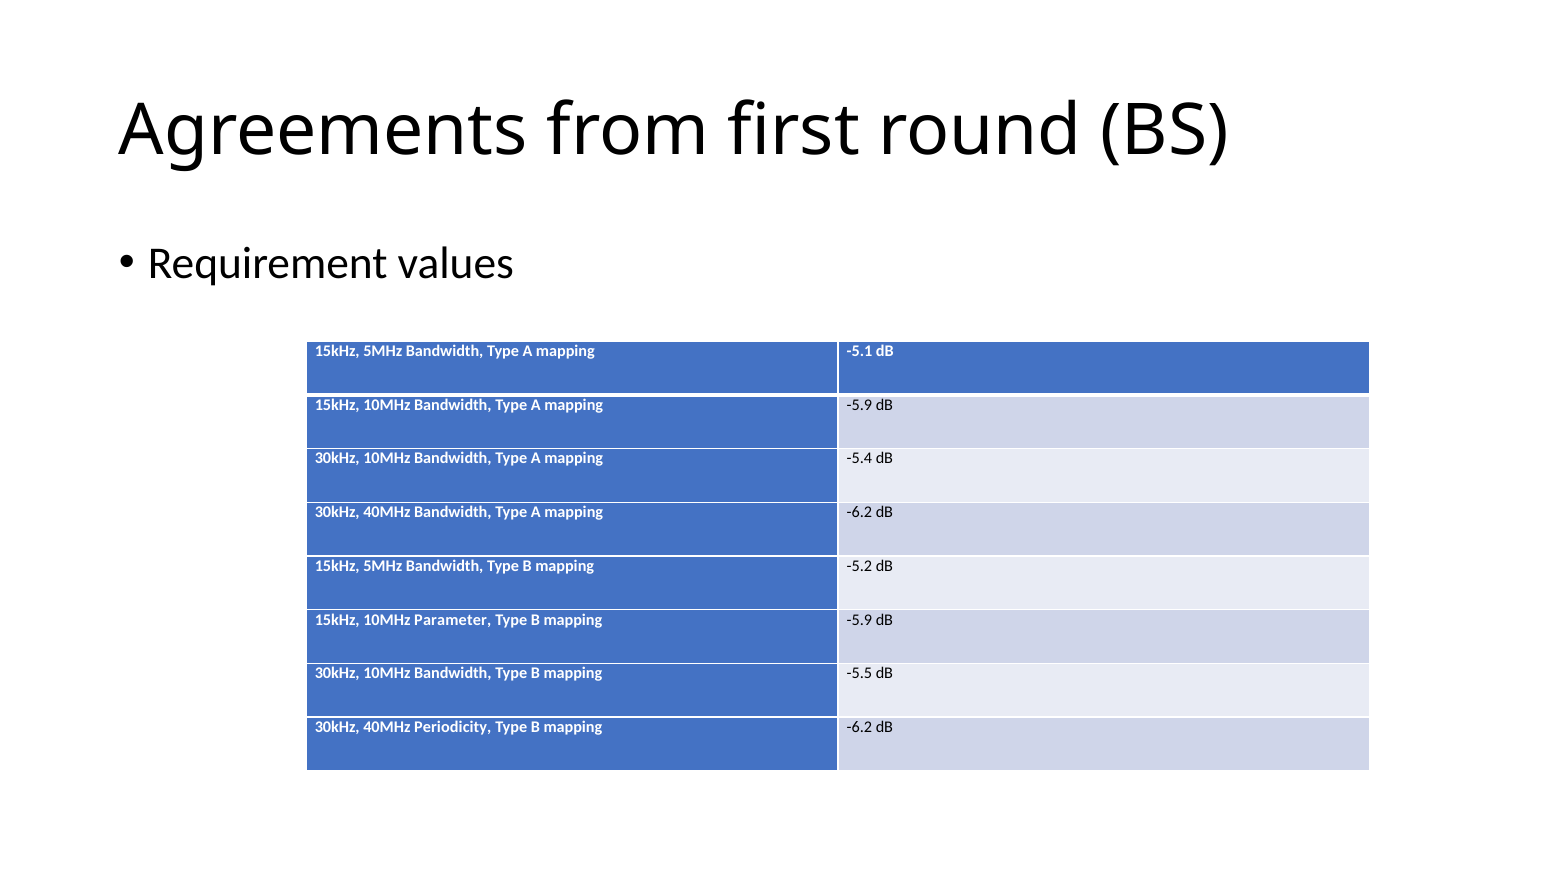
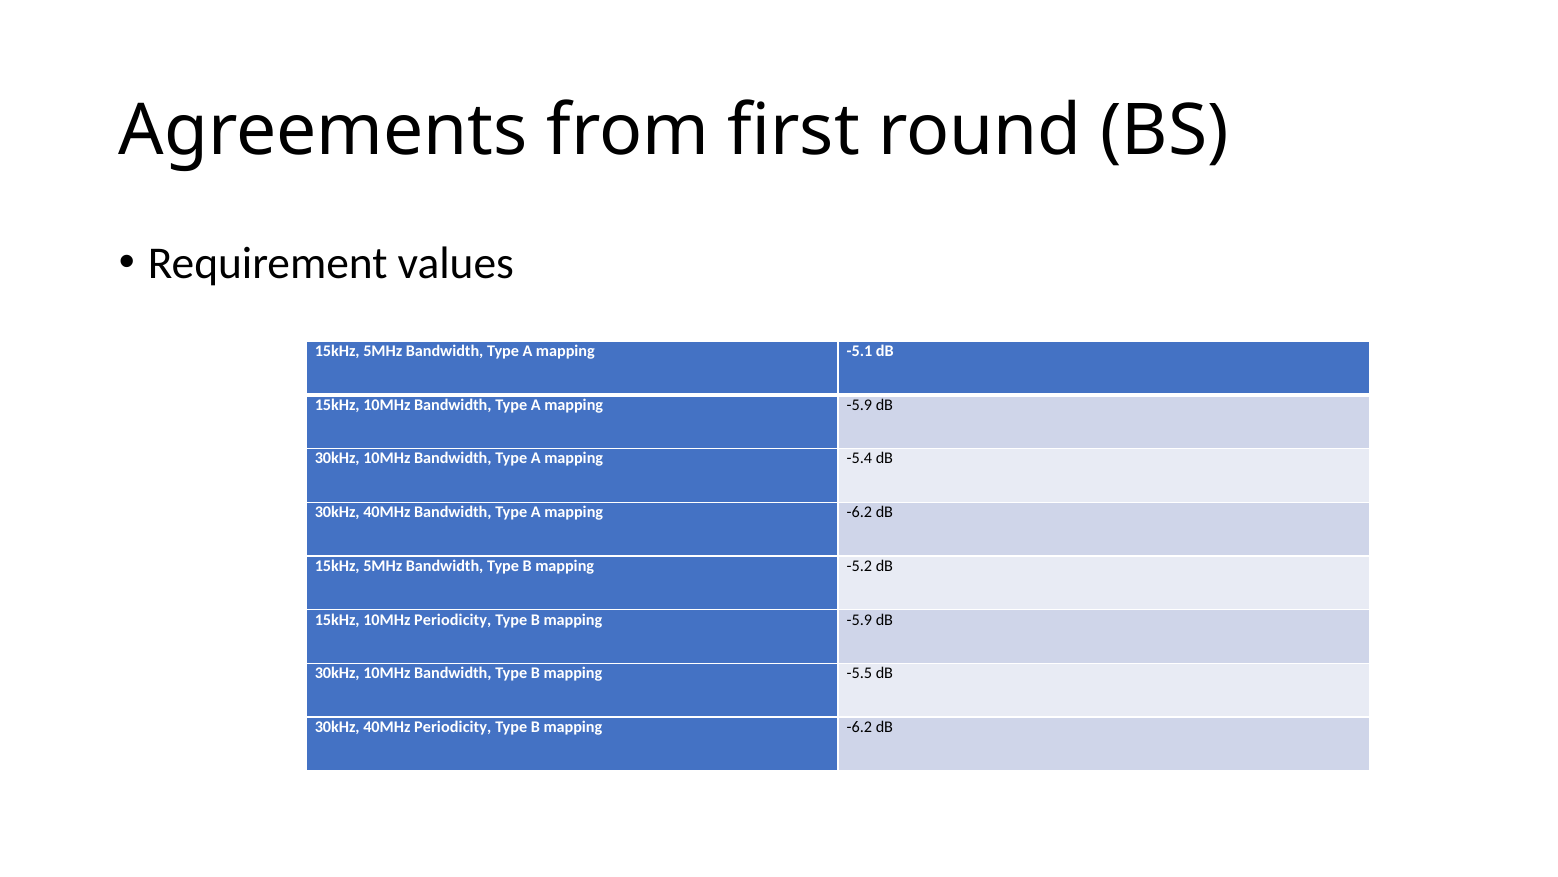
10MHz Parameter: Parameter -> Periodicity
